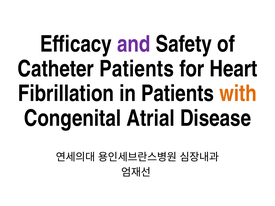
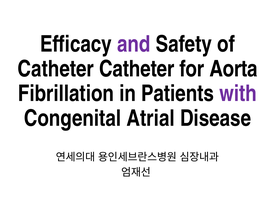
Catheter Patients: Patients -> Catheter
Heart: Heart -> Aorta
with colour: orange -> purple
